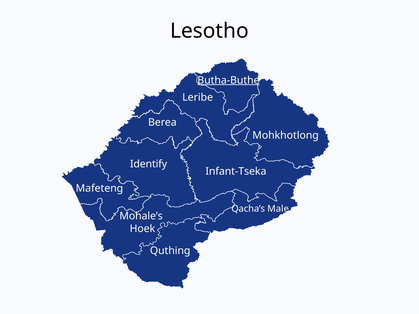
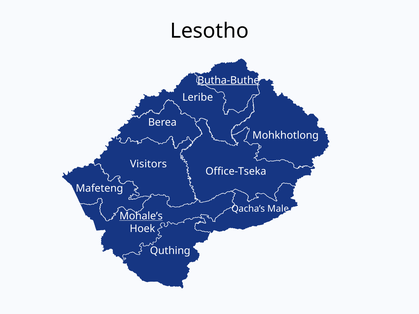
Identify: Identify -> Visitors
Infant-Tseka: Infant-Tseka -> Office-Tseka
Mohale’s underline: none -> present
